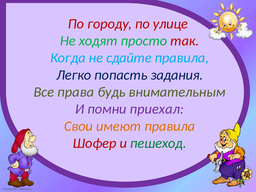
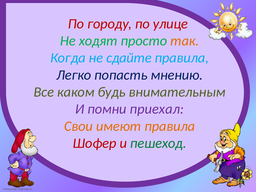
так colour: red -> orange
задания: задания -> мнению
права: права -> каком
